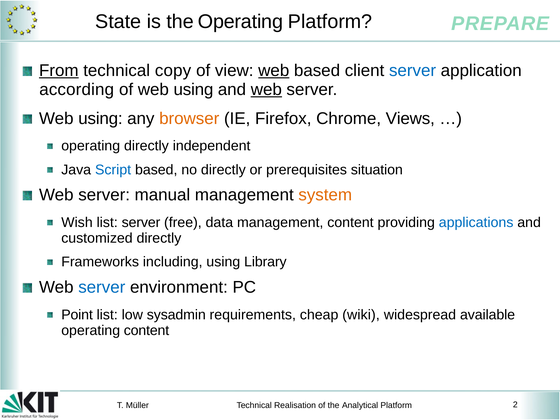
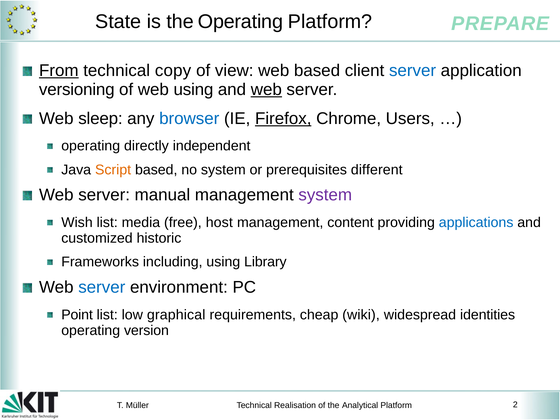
web at (274, 71) underline: present -> none
according: according -> versioning
using at (100, 119): using -> sleep
browser colour: orange -> blue
Firefox underline: none -> present
Views: Views -> Users
Script colour: blue -> orange
no directly: directly -> system
situation: situation -> different
system at (325, 195) colour: orange -> purple
list server: server -> media
data: data -> host
customized directly: directly -> historic
sysadmin: sysadmin -> graphical
available: available -> identities
operating content: content -> version
